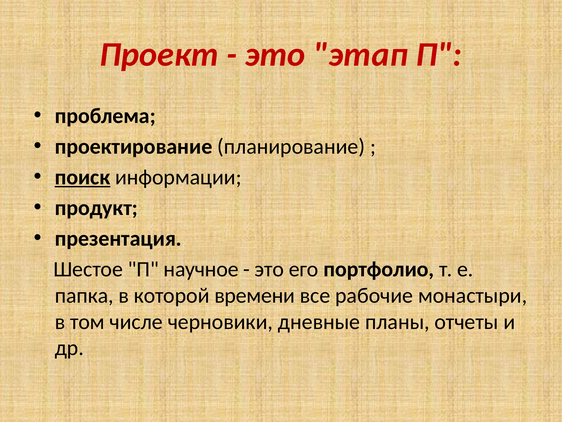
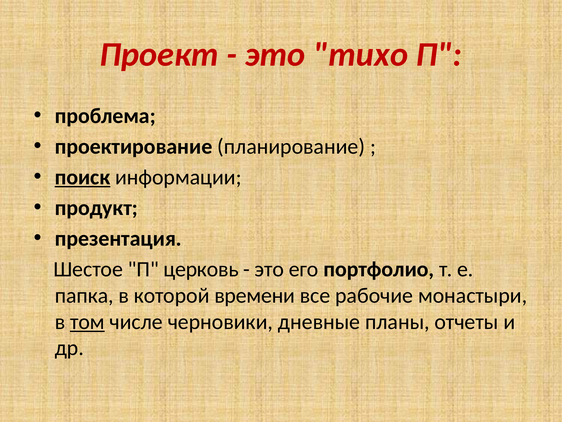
этап: этап -> тихо
научное: научное -> церковь
том underline: none -> present
